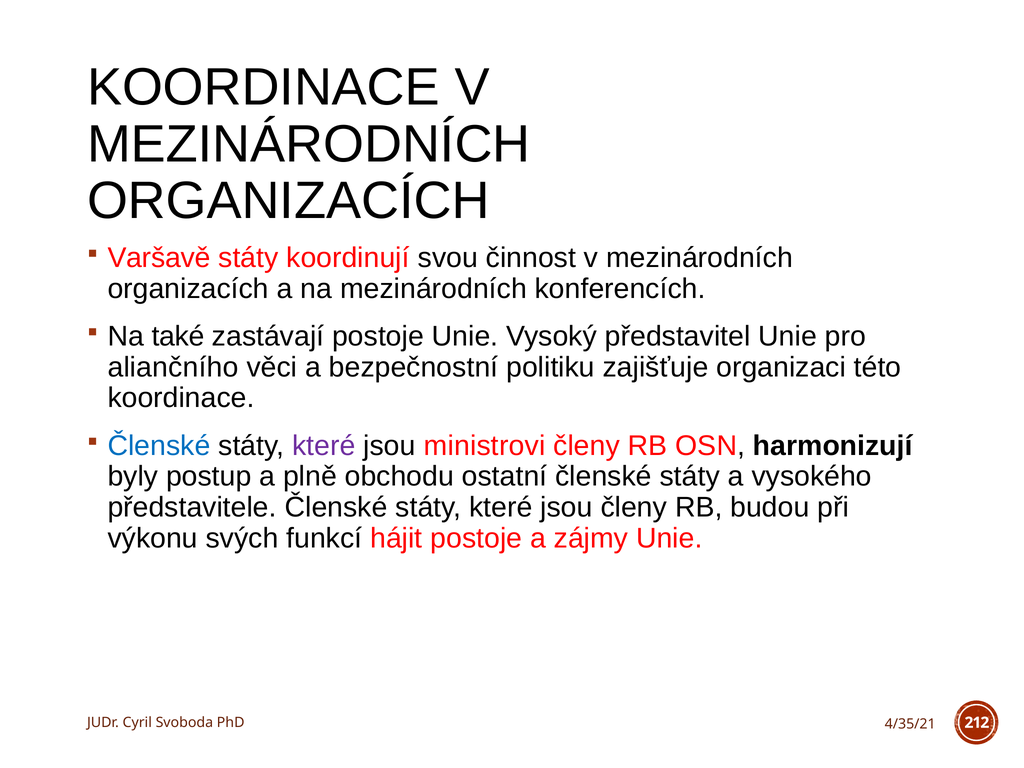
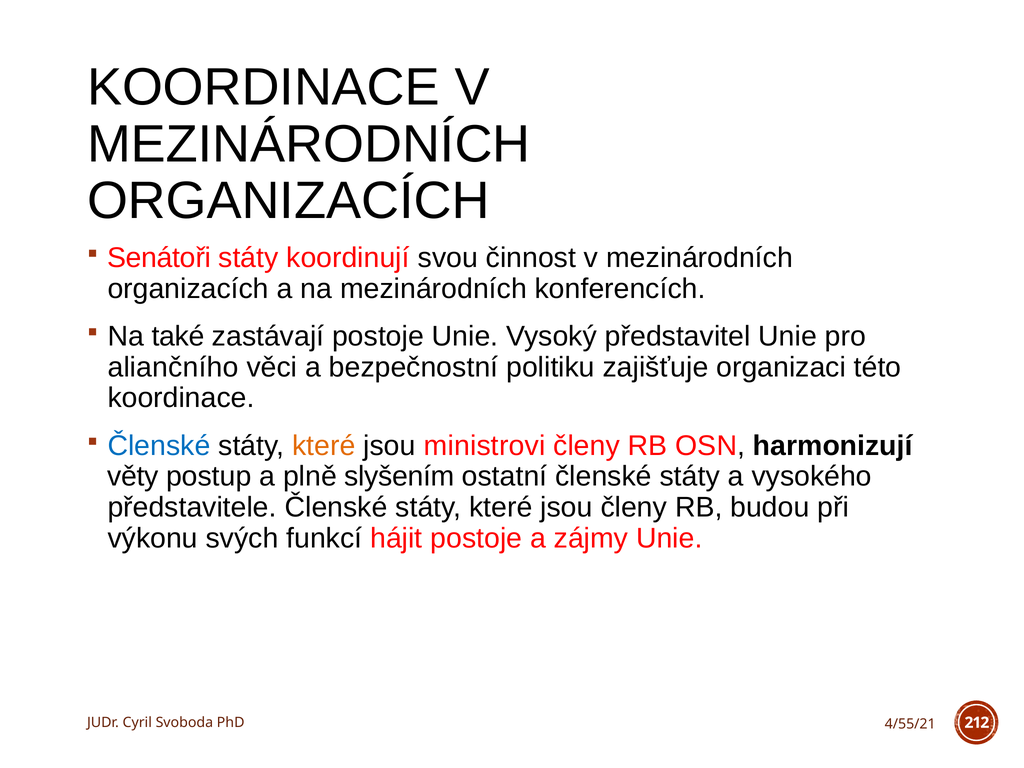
Varšavě: Varšavě -> Senátoři
které at (324, 446) colour: purple -> orange
byly: byly -> věty
obchodu: obchodu -> slyšením
4/35/21: 4/35/21 -> 4/55/21
